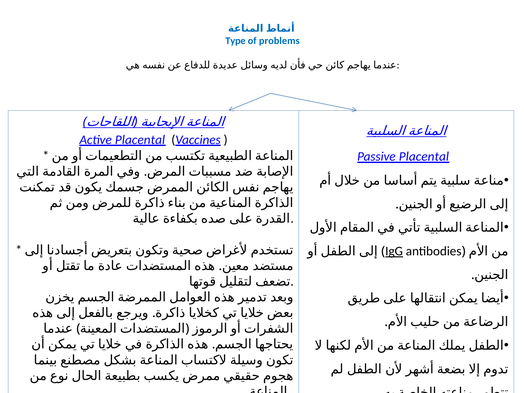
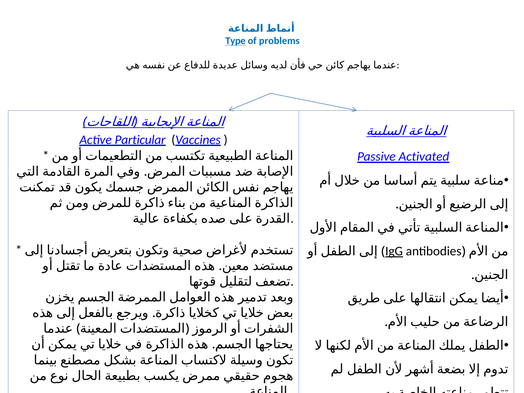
Type underline: none -> present
Active Placental: Placental -> Particular
Passive Placental: Placental -> Activated
